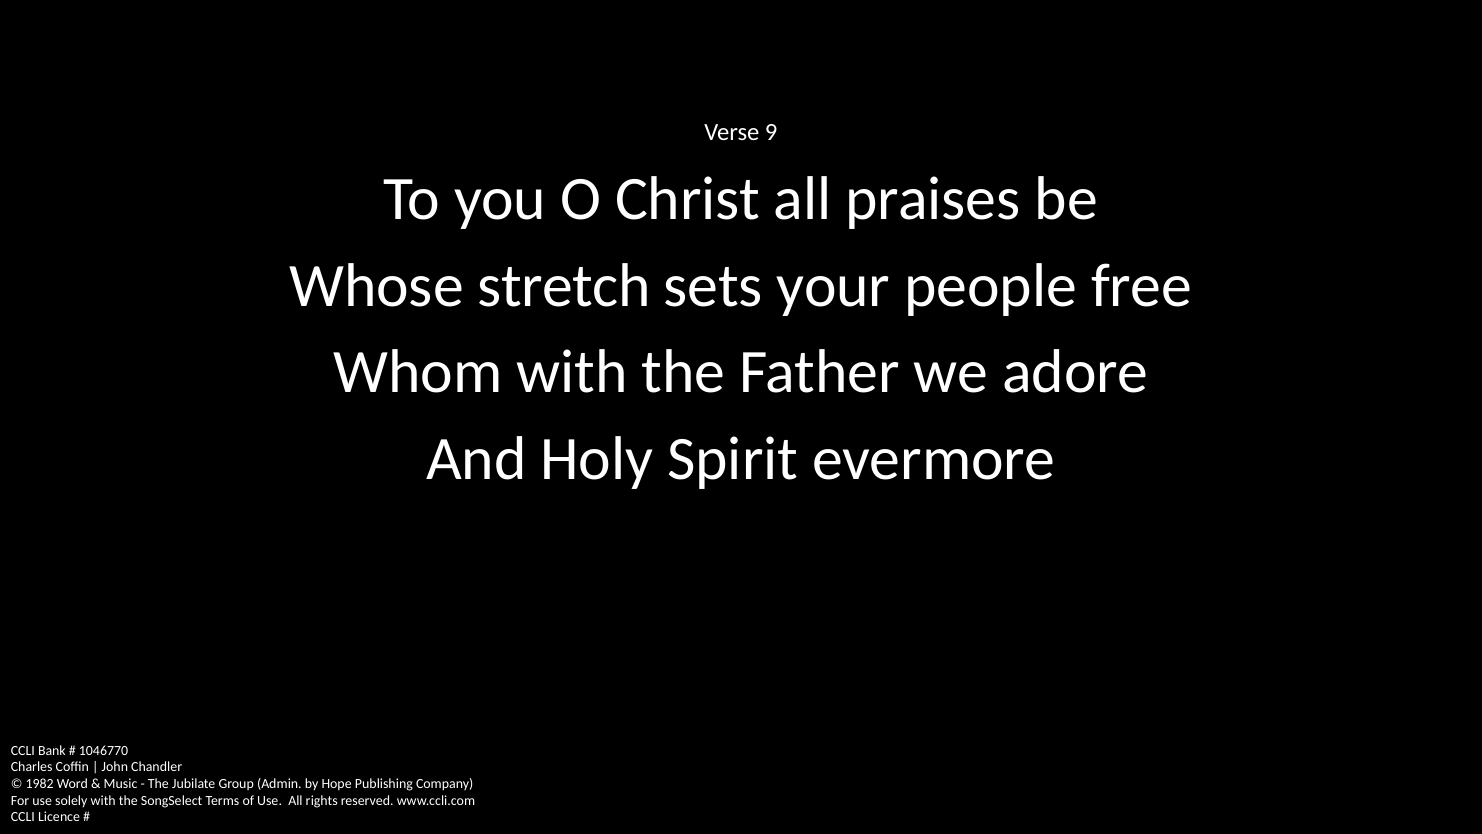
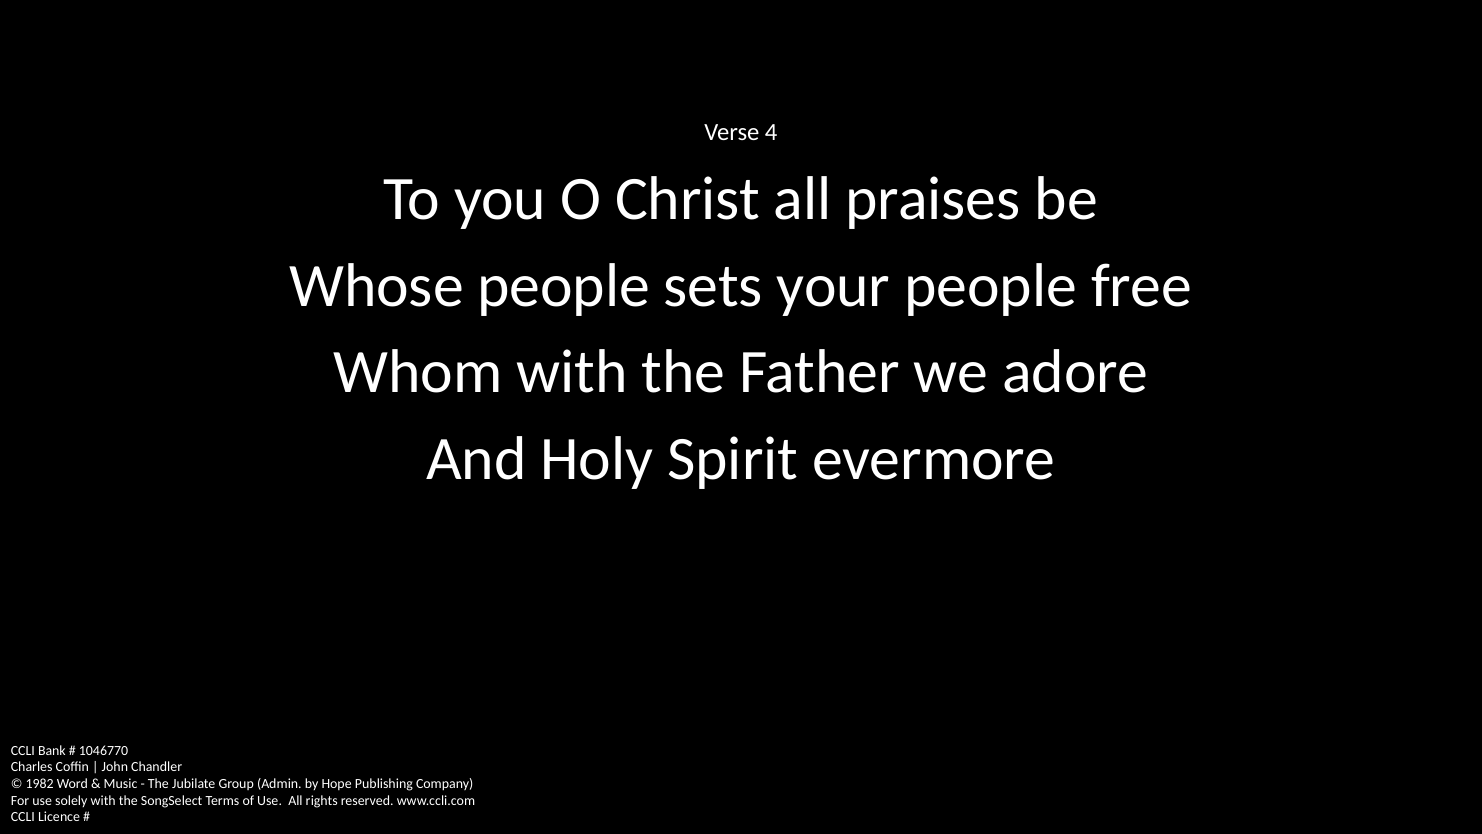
9: 9 -> 4
Whose stretch: stretch -> people
